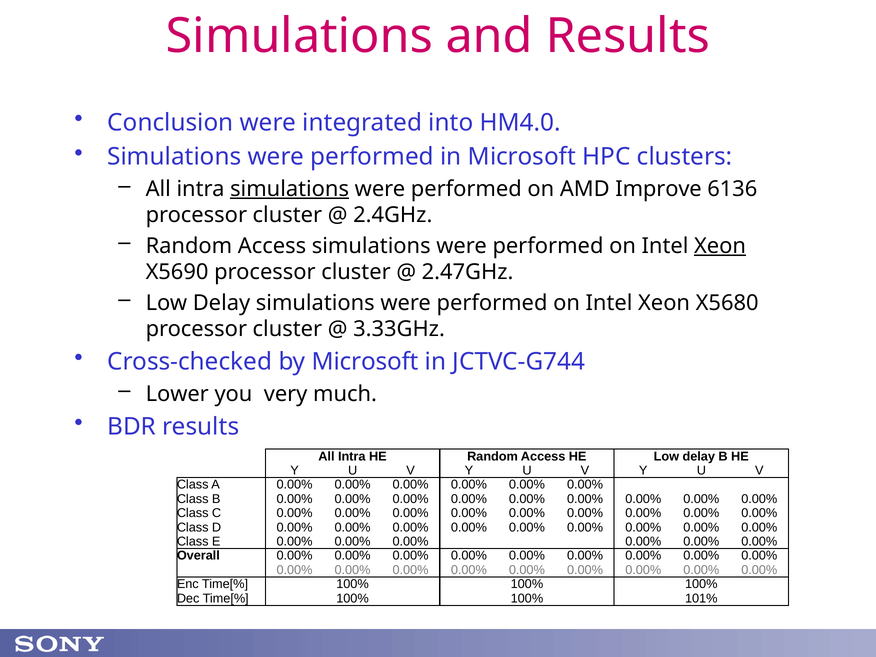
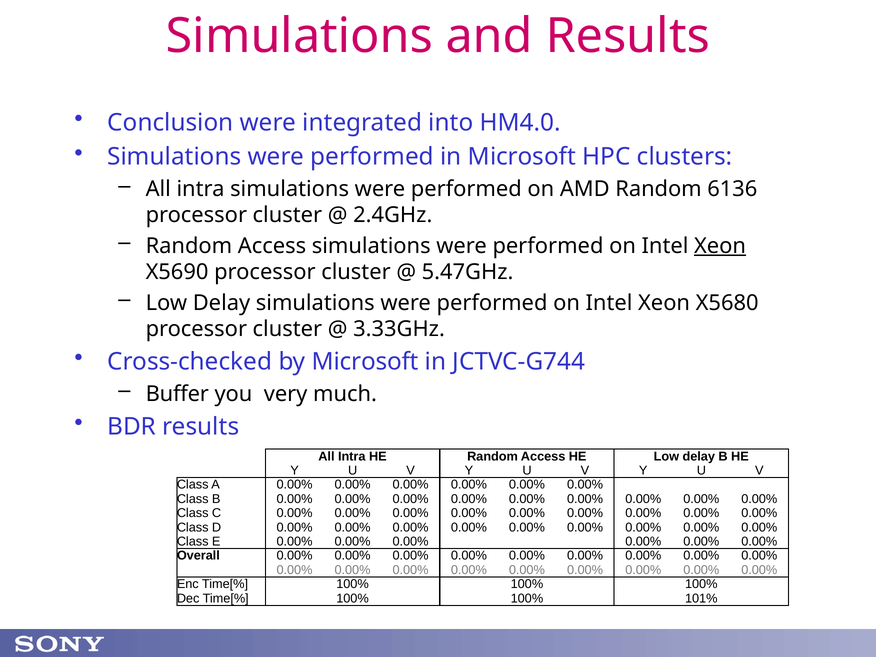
simulations at (290, 189) underline: present -> none
AMD Improve: Improve -> Random
2.47GHz: 2.47GHz -> 5.47GHz
Lower: Lower -> Buffer
